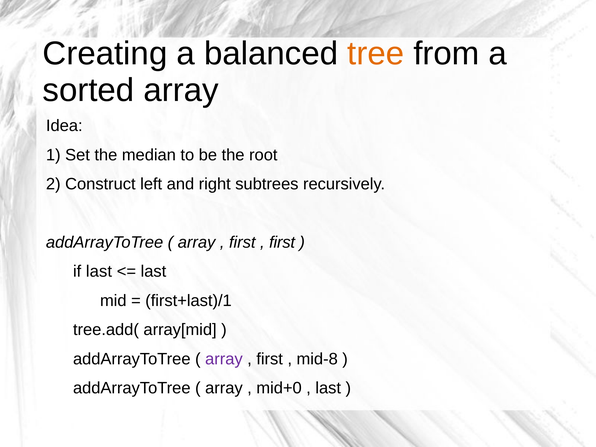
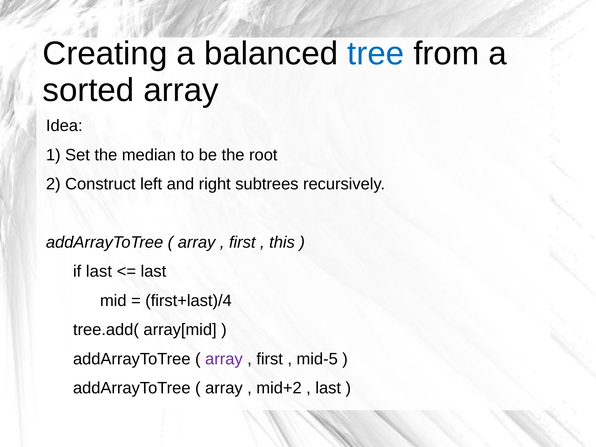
tree colour: orange -> blue
first at (282, 242): first -> this
first+last)/1: first+last)/1 -> first+last)/4
mid-8: mid-8 -> mid-5
mid+0: mid+0 -> mid+2
